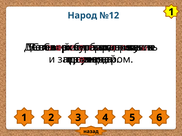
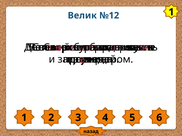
Народ: Народ -> Велик
